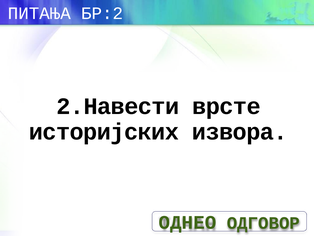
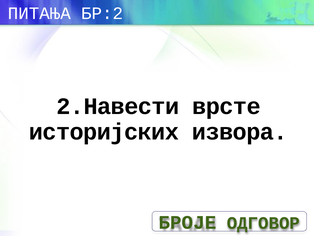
ОДНЕО: ОДНЕО -> БРОЈЕ
